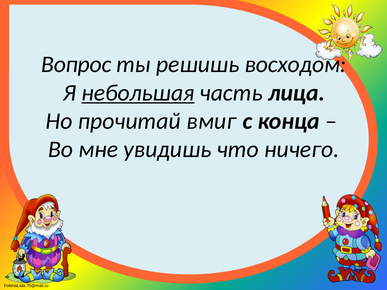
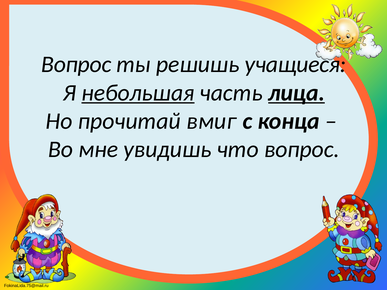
восходом: восходом -> учащиеся
лица underline: none -> present
что ничего: ничего -> вопрос
